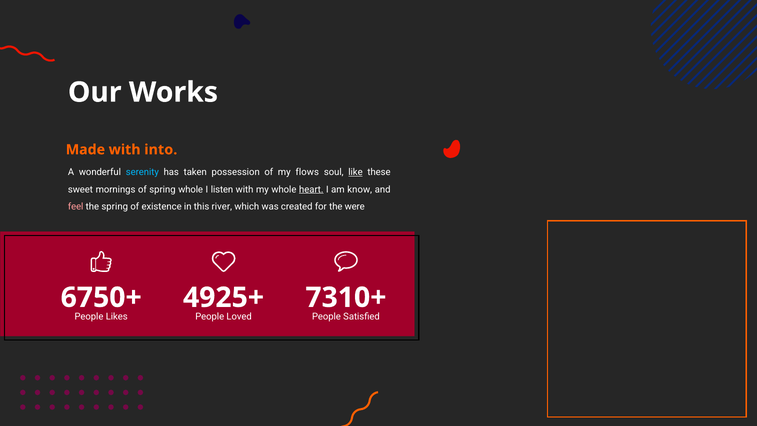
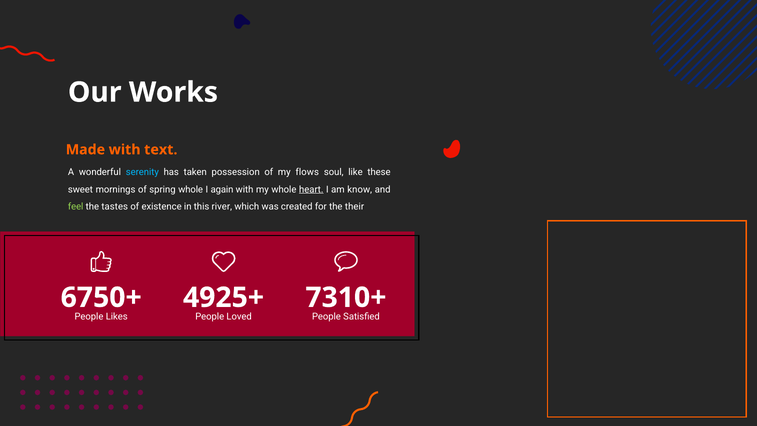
into: into -> text
like underline: present -> none
listen: listen -> again
feel colour: pink -> light green
the spring: spring -> tastes
were: were -> their
